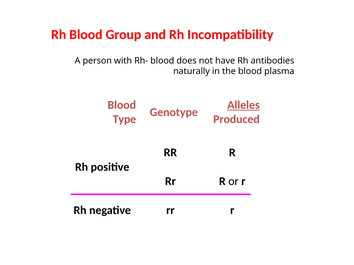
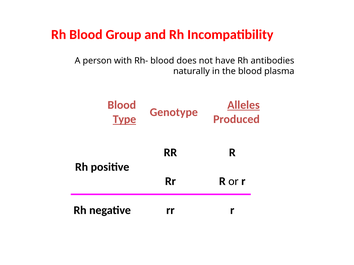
Type underline: none -> present
